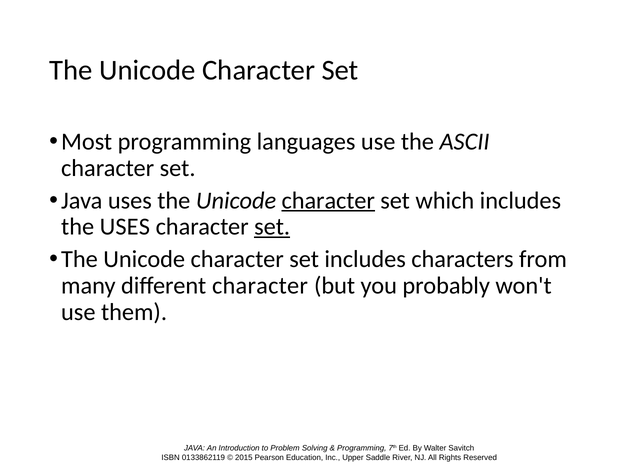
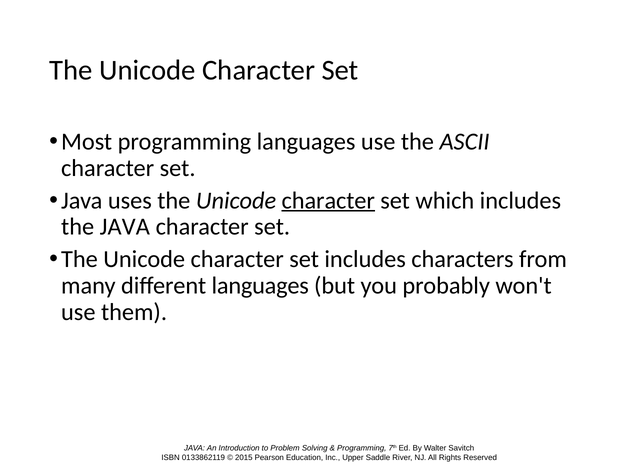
the USES: USES -> JAVA
set at (272, 226) underline: present -> none
different character: character -> languages
